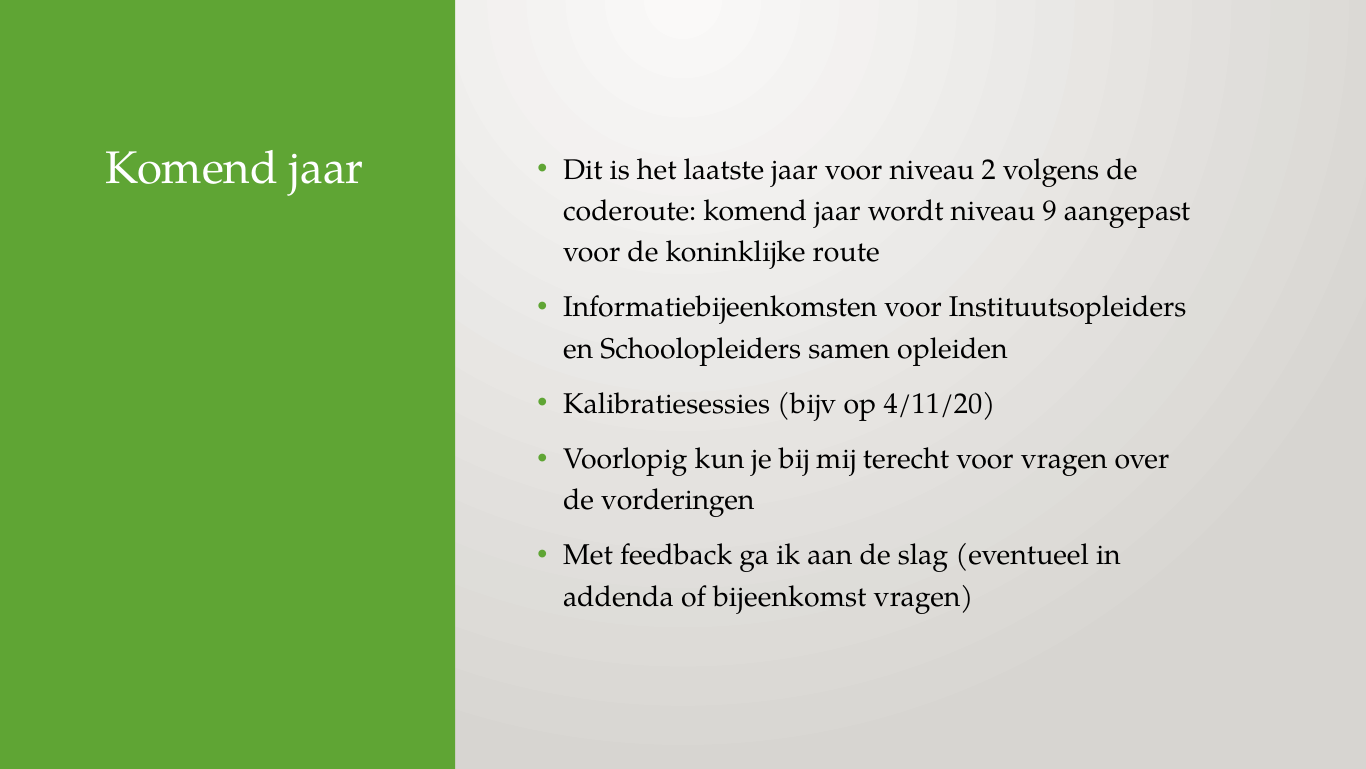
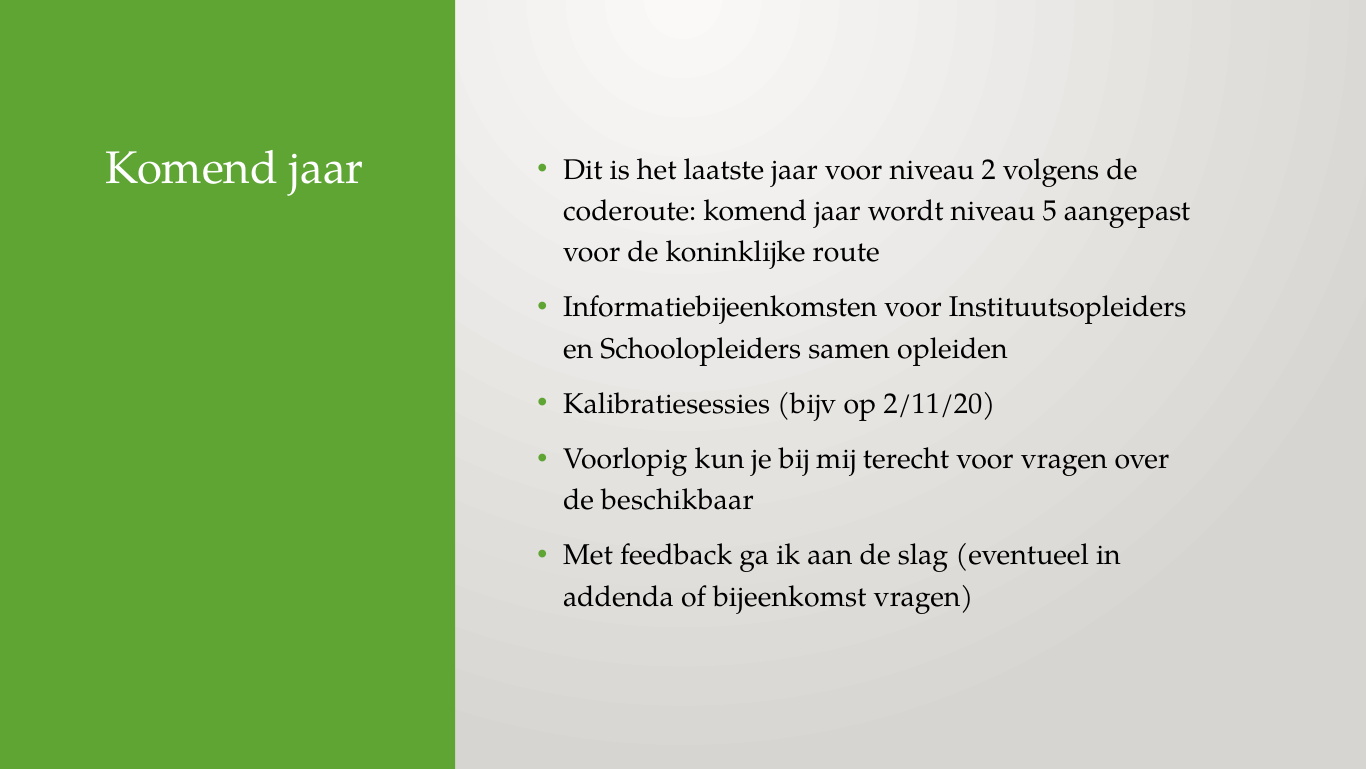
9: 9 -> 5
4/11/20: 4/11/20 -> 2/11/20
vorderingen: vorderingen -> beschikbaar
